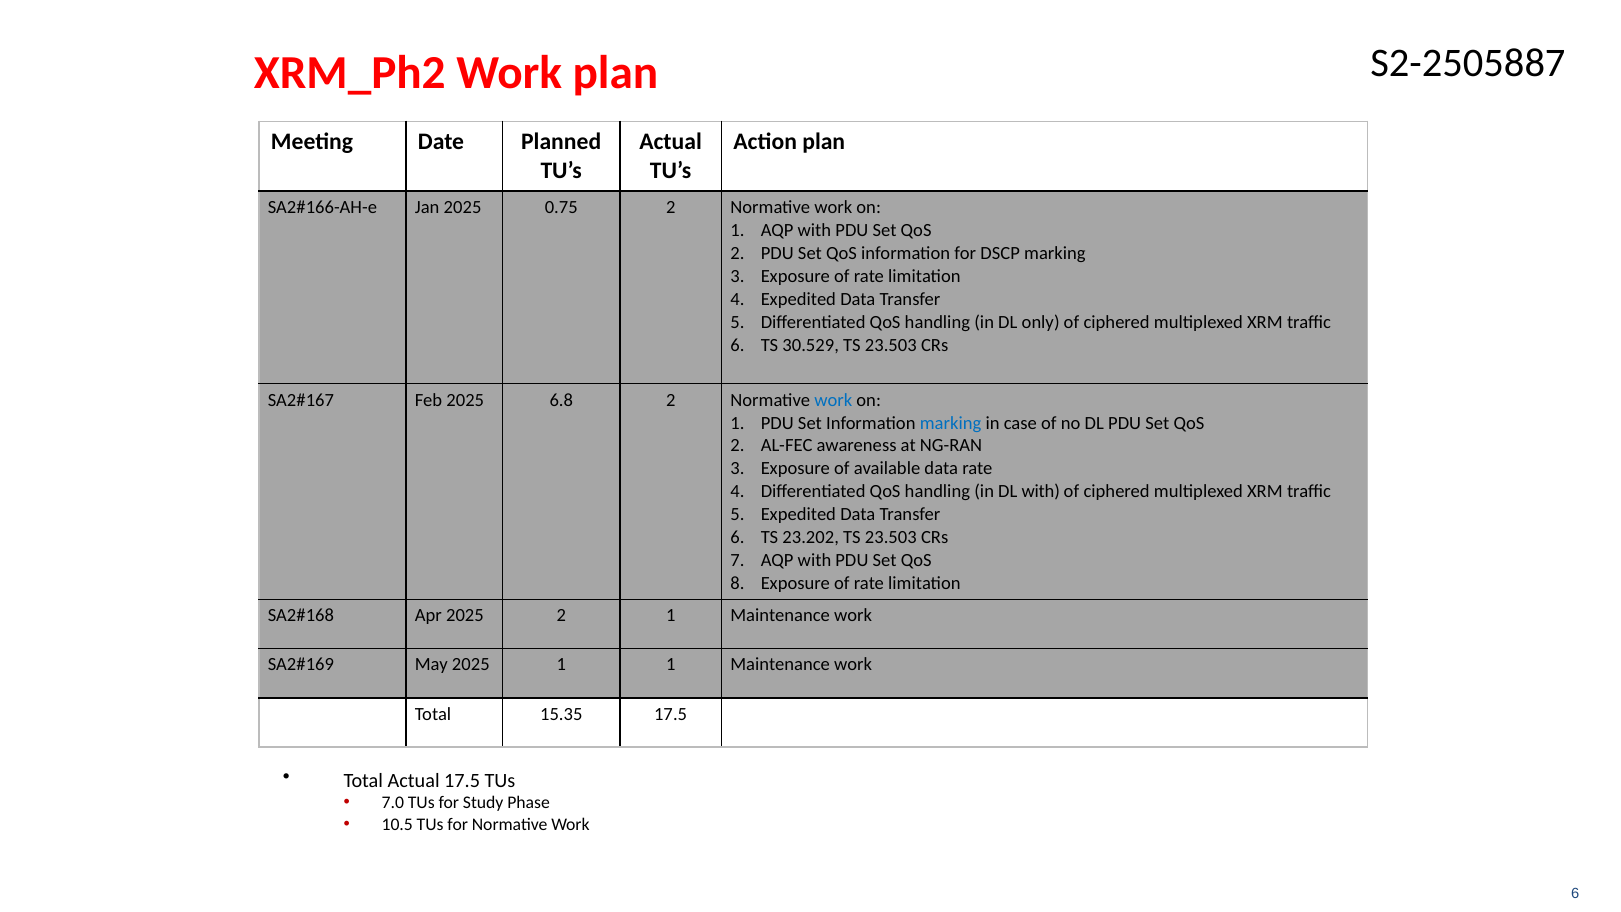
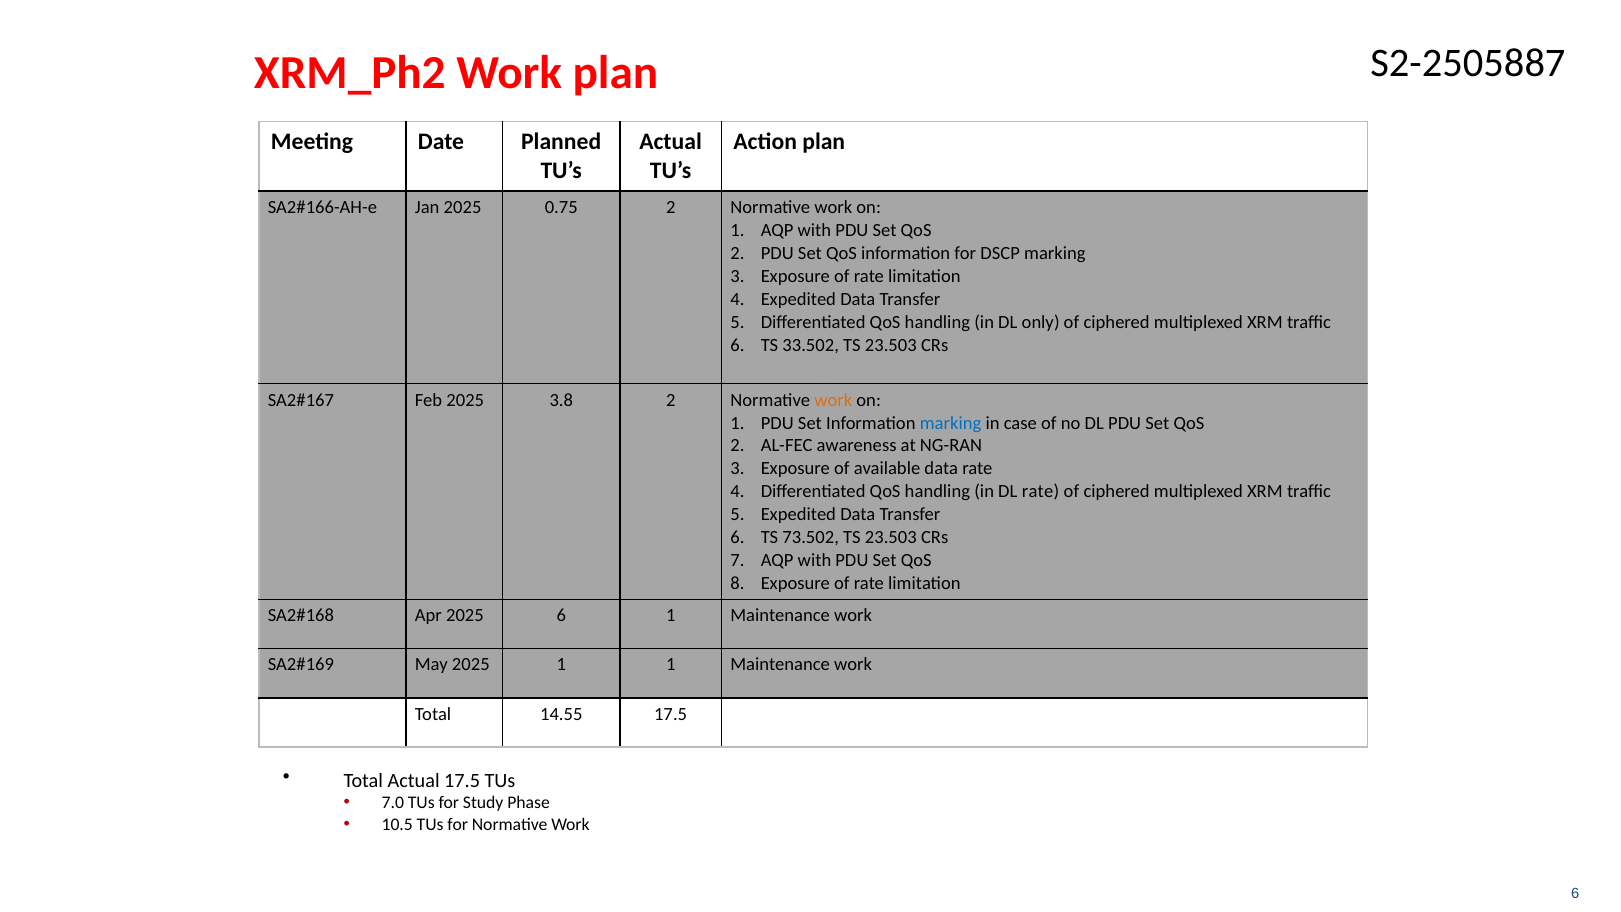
30.529: 30.529 -> 33.502
6.8: 6.8 -> 3.8
work at (833, 400) colour: blue -> orange
DL with: with -> rate
23.202: 23.202 -> 73.502
2025 2: 2 -> 6
15.35: 15.35 -> 14.55
